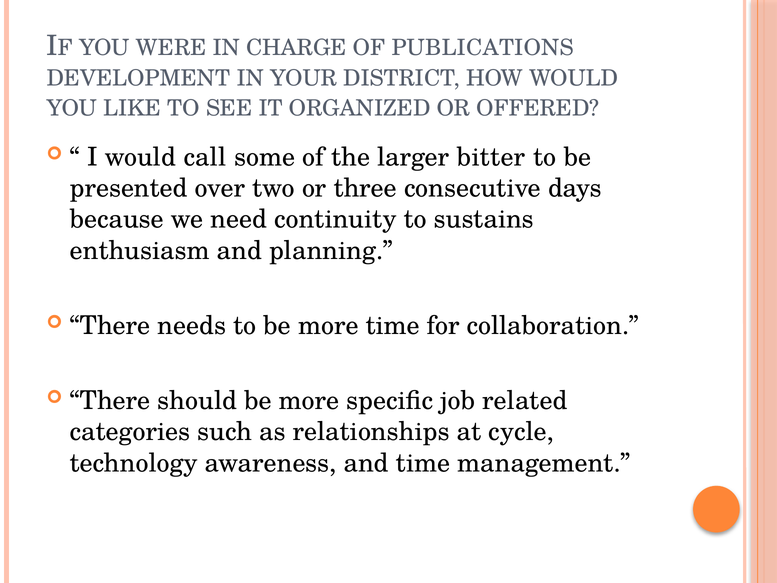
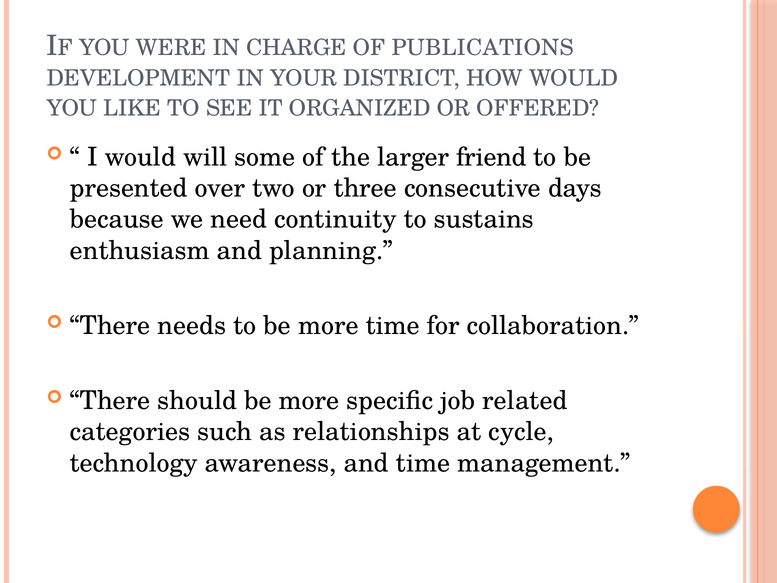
call: call -> will
bitter: bitter -> friend
